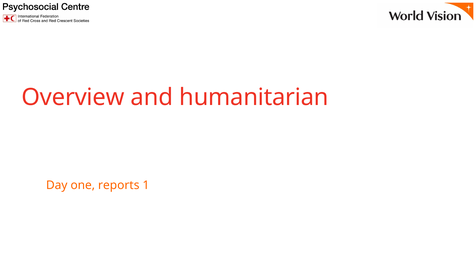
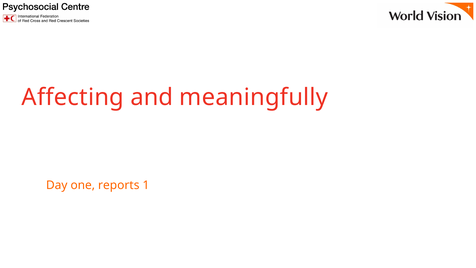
Overview: Overview -> Affecting
humanitarian: humanitarian -> meaningfully
